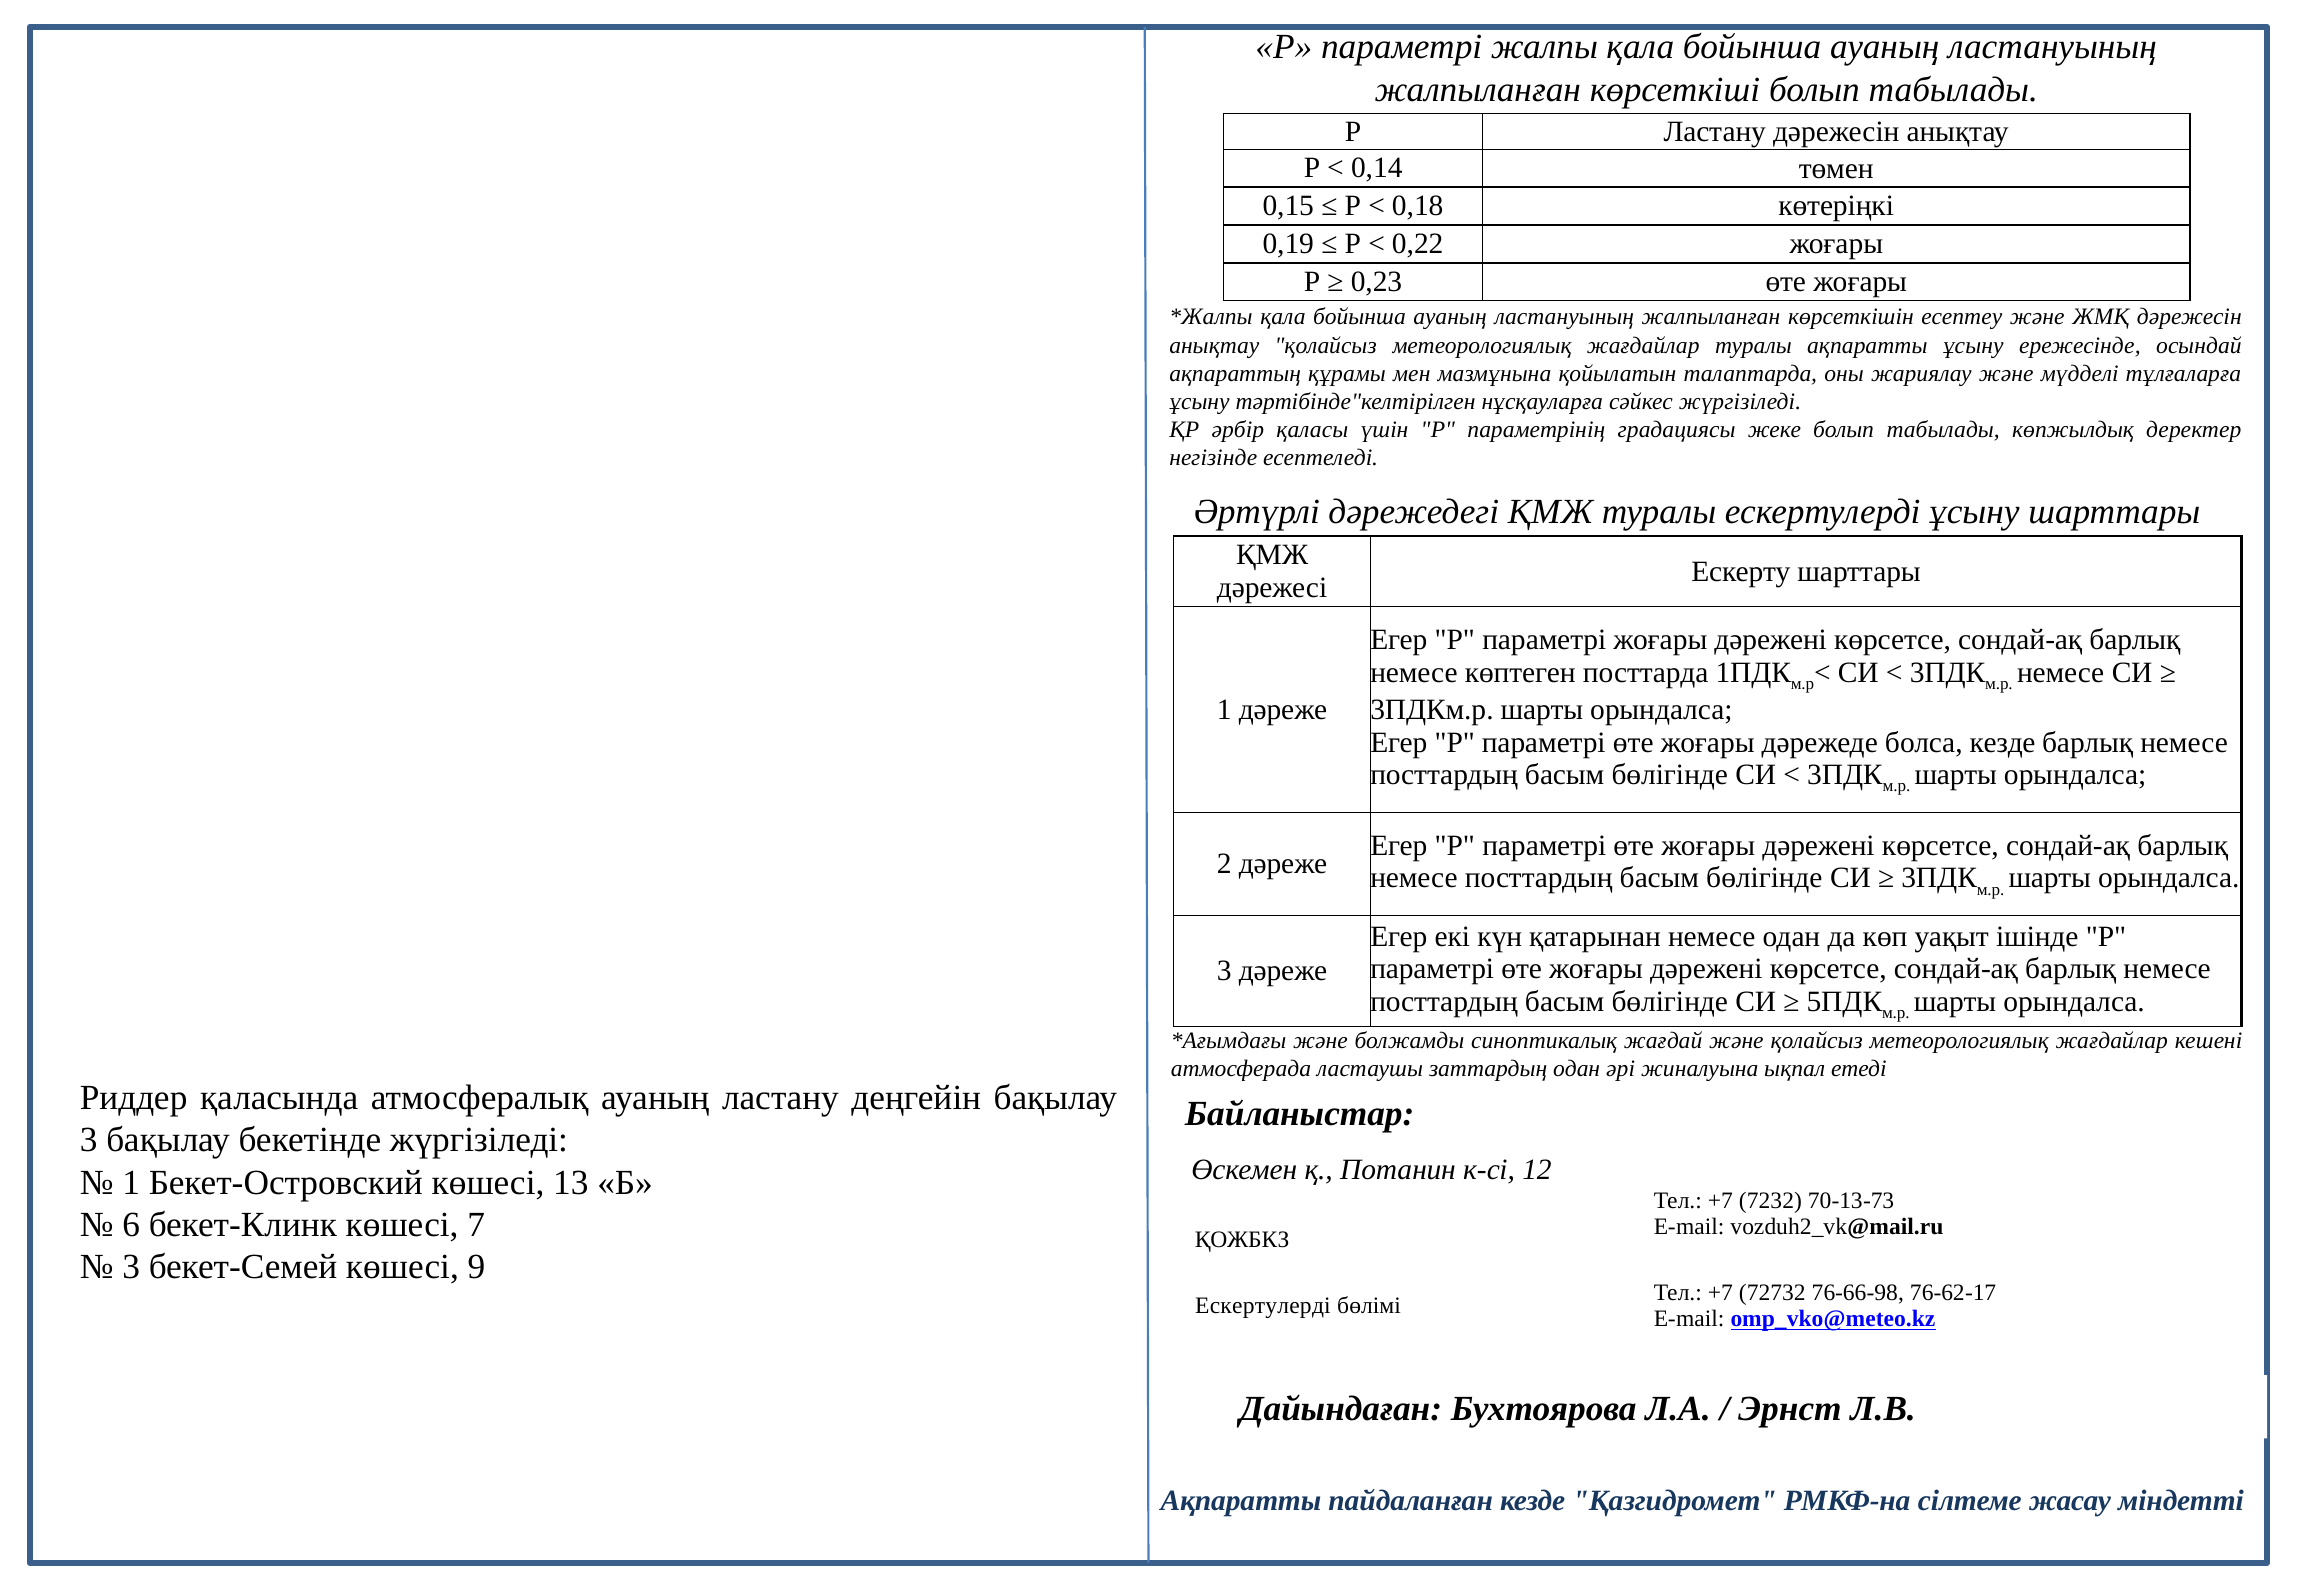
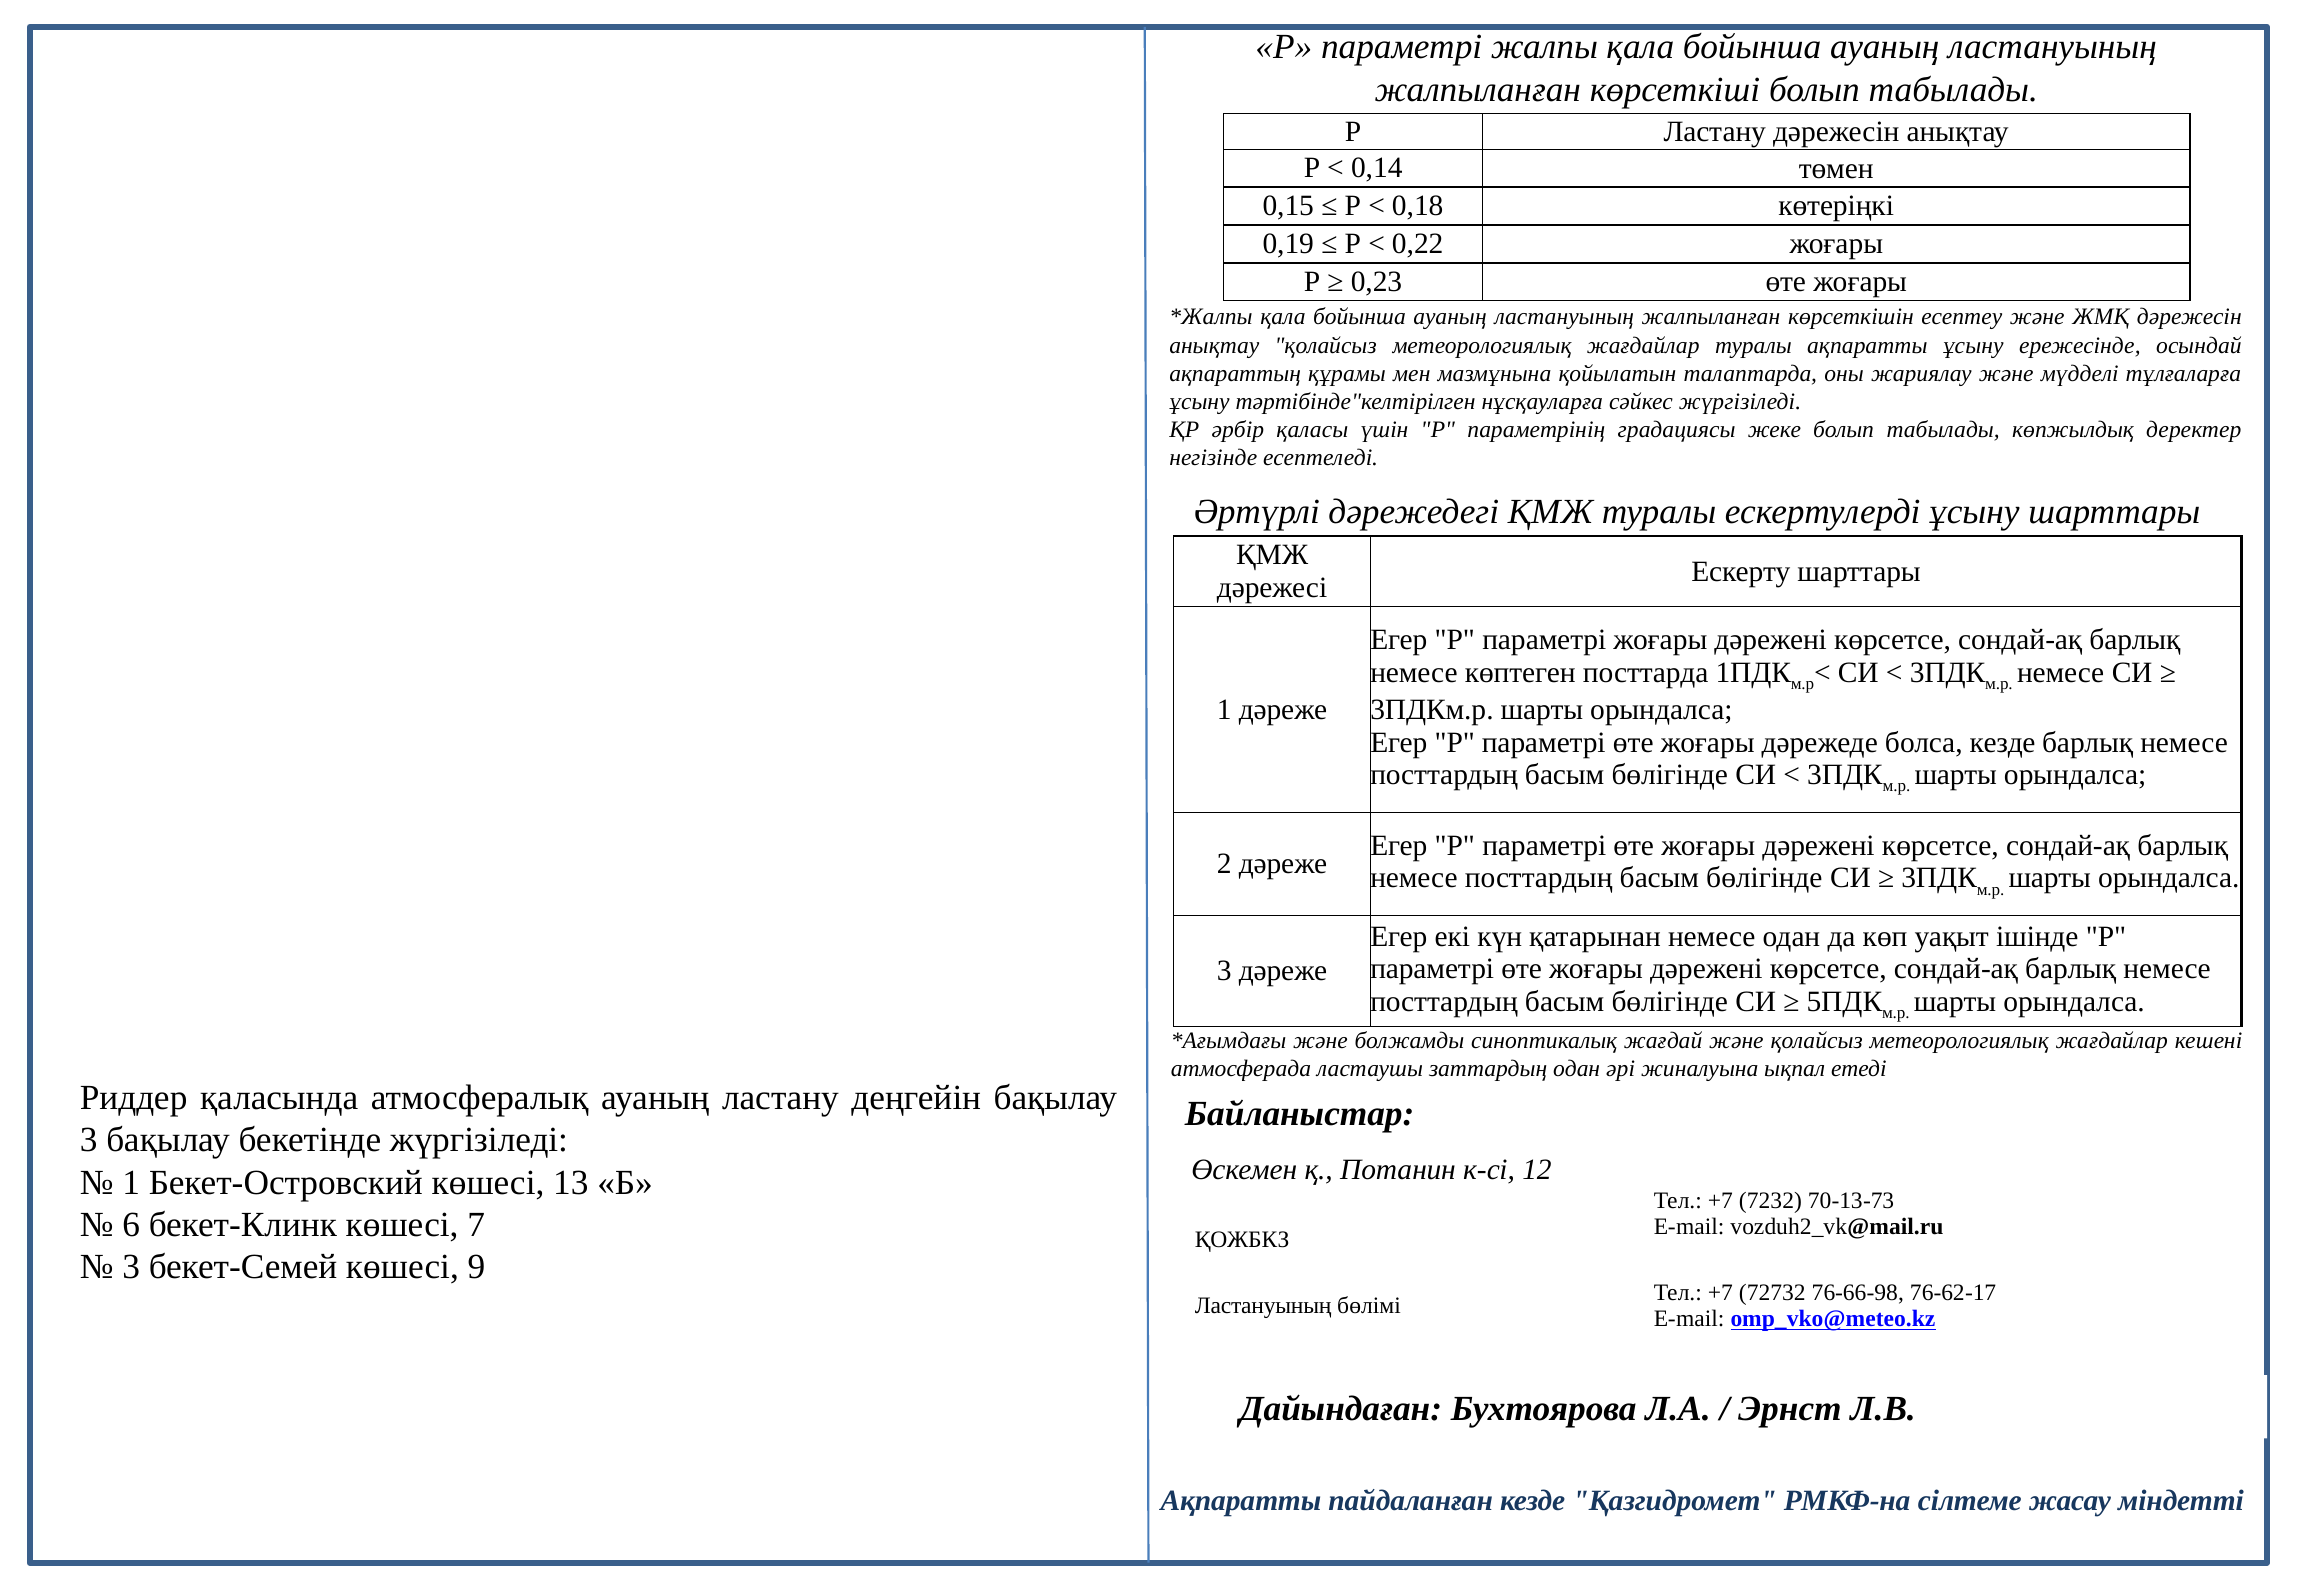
Ескертулерді at (1263, 1306): Ескертулерді -> Ластануының
